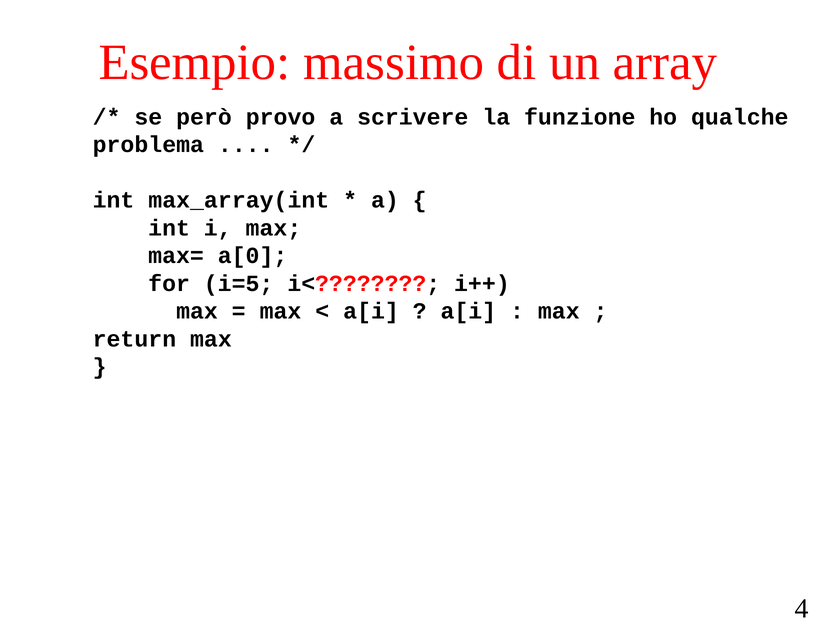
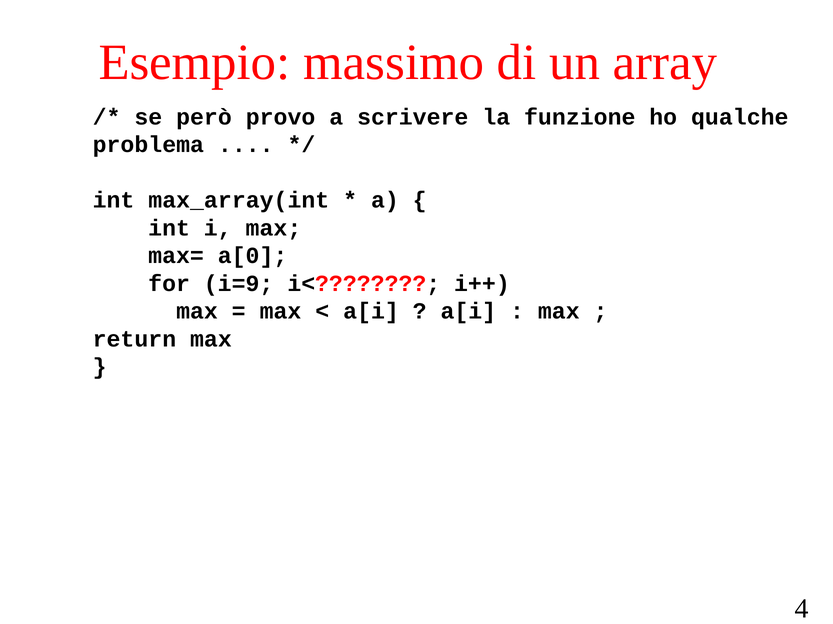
i=5: i=5 -> i=9
